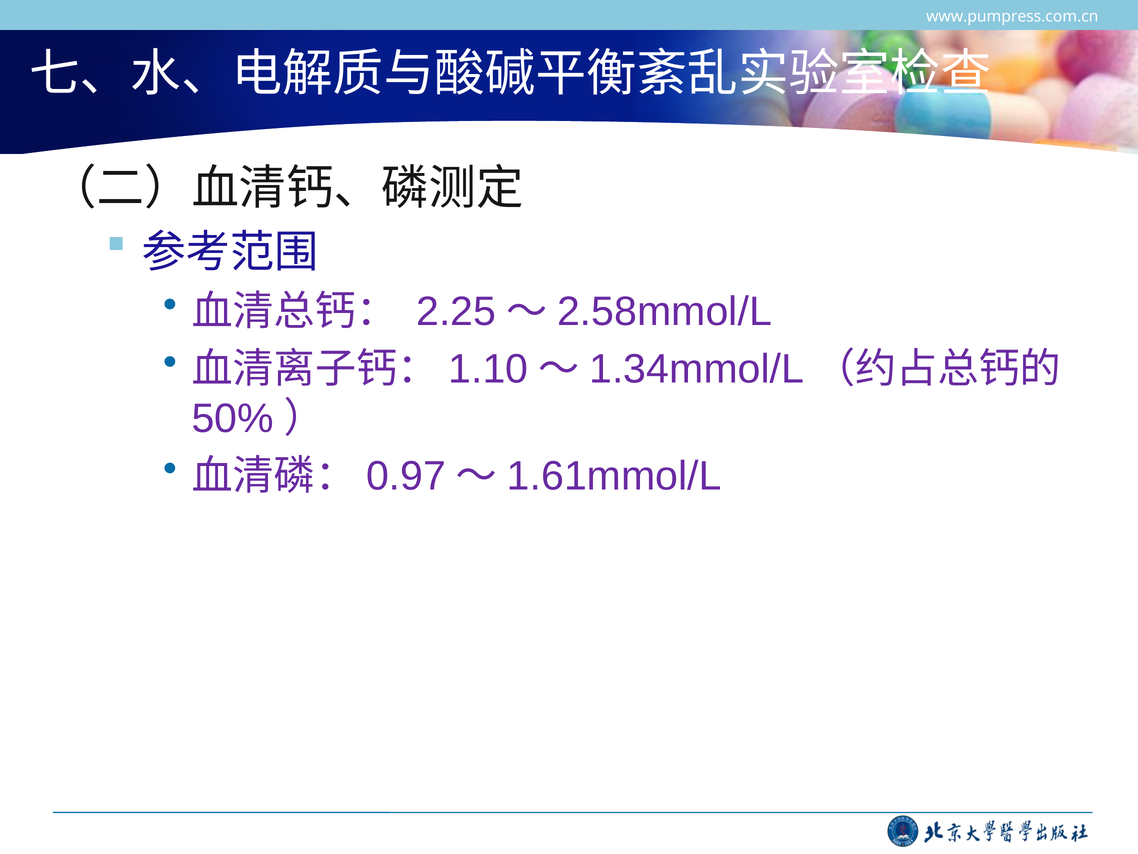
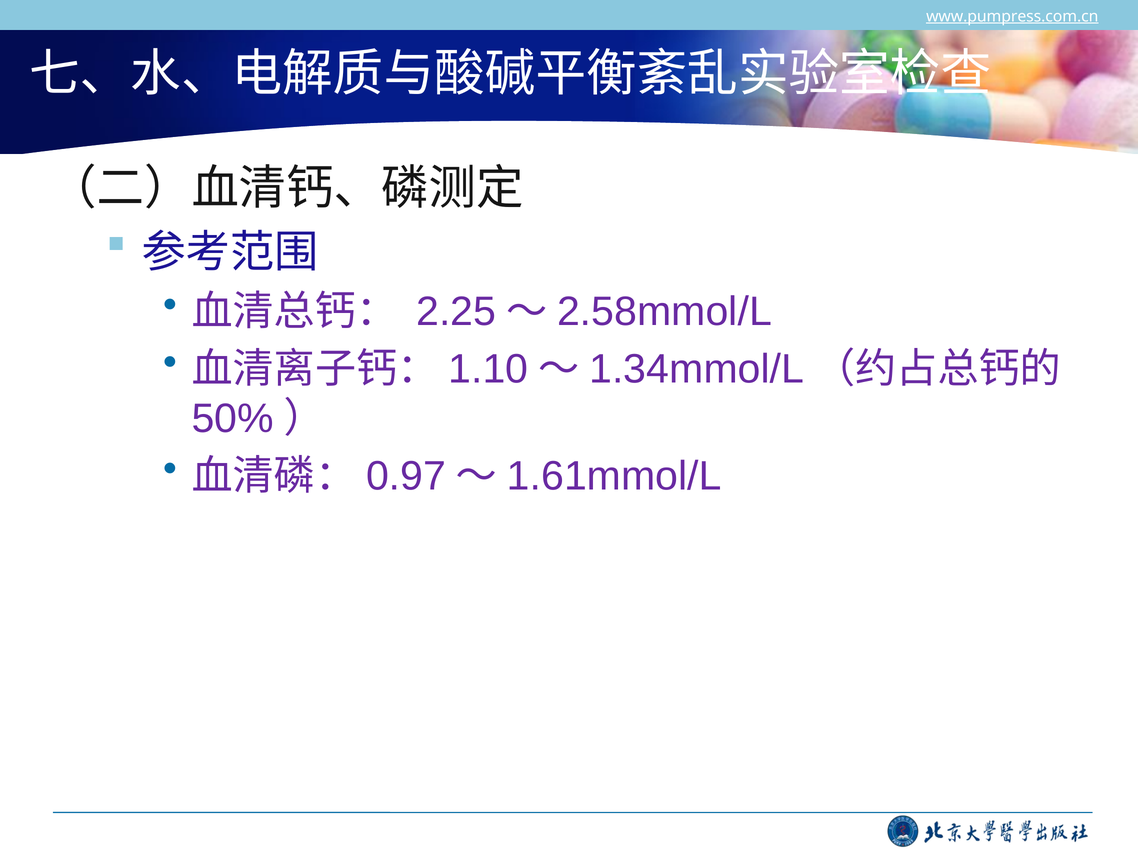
www.pumpress.com.cn underline: none -> present
